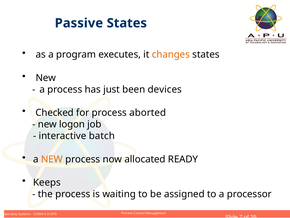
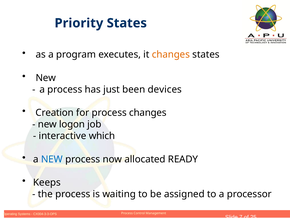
Passive: Passive -> Priority
Checked: Checked -> Creation
process aborted: aborted -> changes
batch: batch -> which
NEW at (52, 159) colour: orange -> blue
